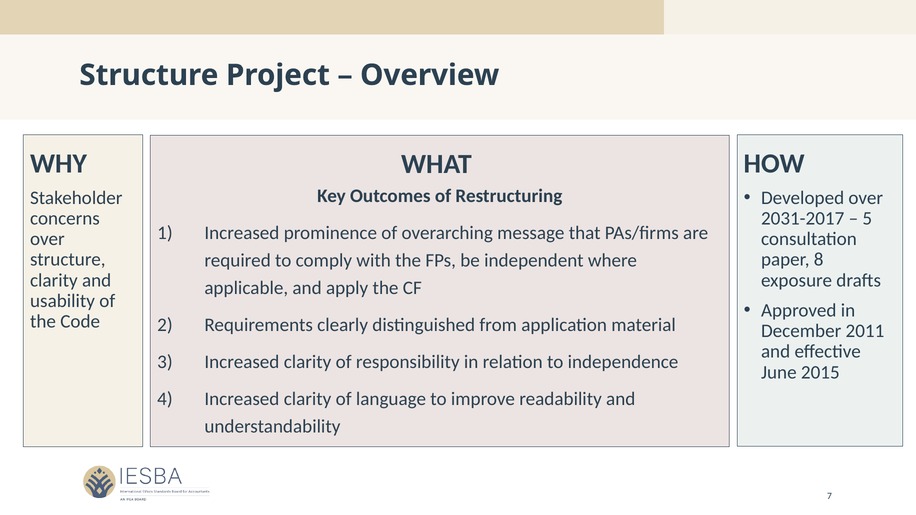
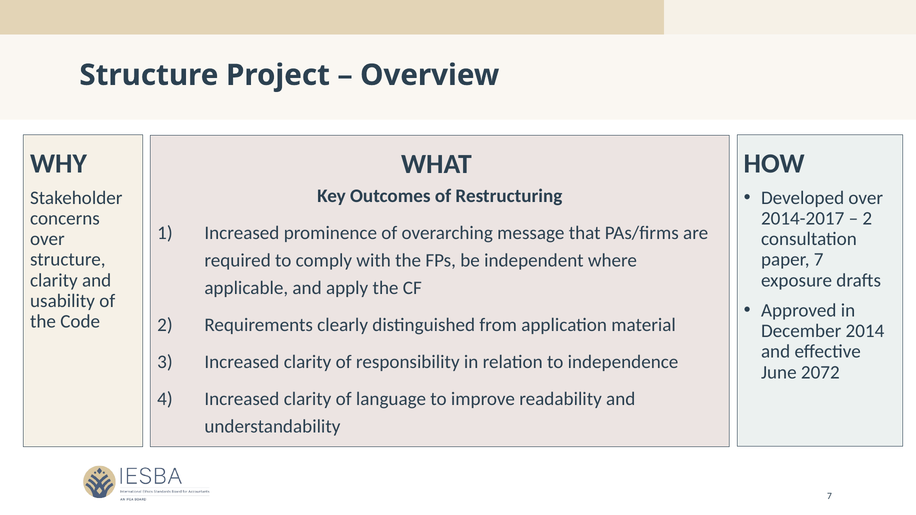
2031-2017: 2031-2017 -> 2014-2017
5 at (867, 219): 5 -> 2
paper 8: 8 -> 7
2011: 2011 -> 2014
2015: 2015 -> 2072
